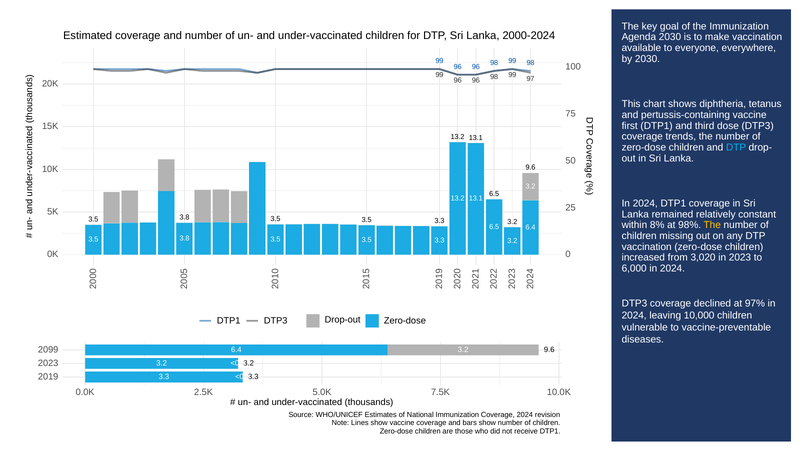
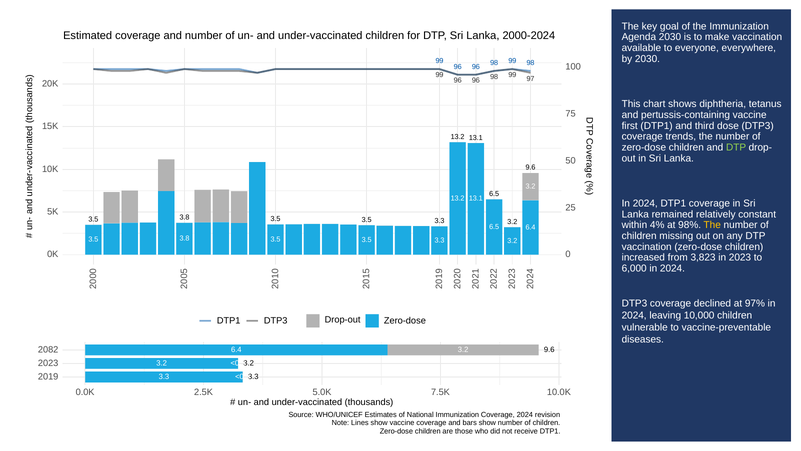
DTP at (736, 147) colour: light blue -> light green
8%: 8% -> 4%
3,020: 3,020 -> 3,823
2099: 2099 -> 2082
